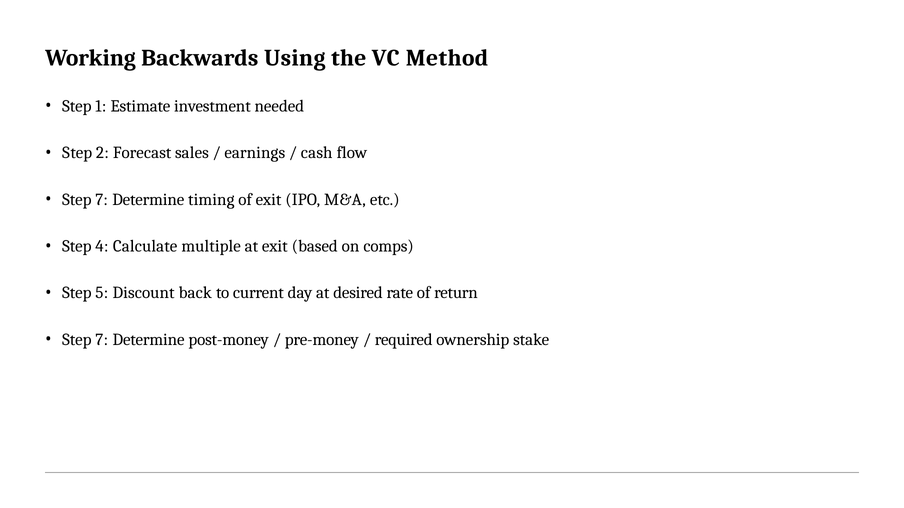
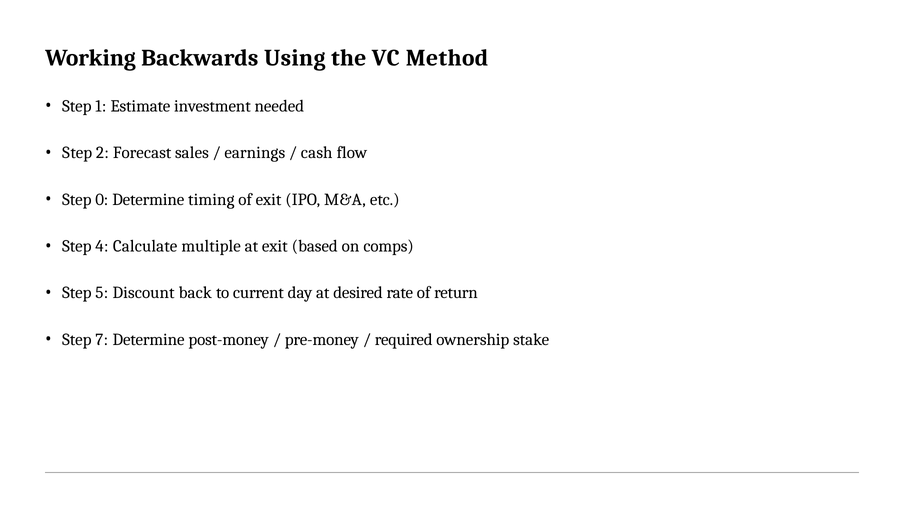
7 at (102, 200): 7 -> 0
